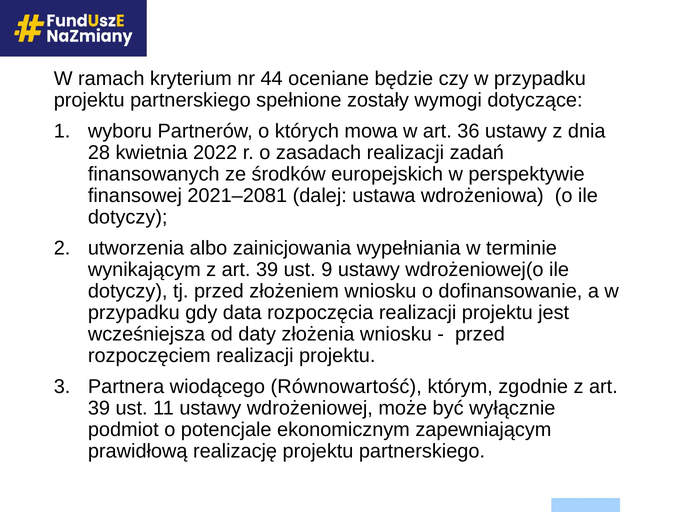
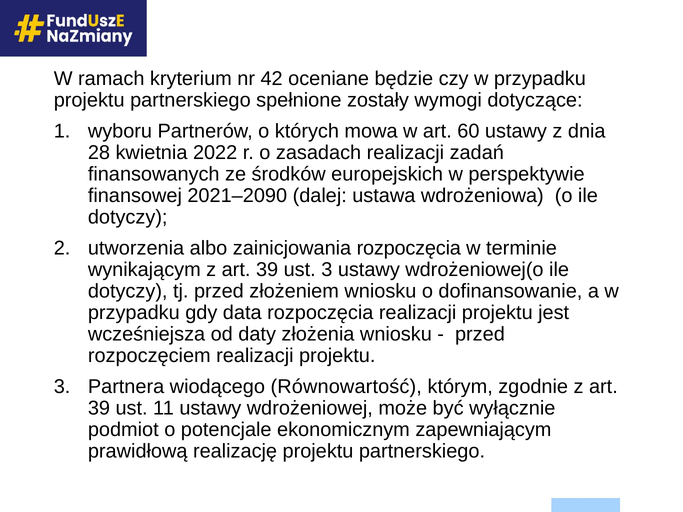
44: 44 -> 42
36: 36 -> 60
2021–2081: 2021–2081 -> 2021–2090
zainicjowania wypełniania: wypełniania -> rozpoczęcia
ust 9: 9 -> 3
